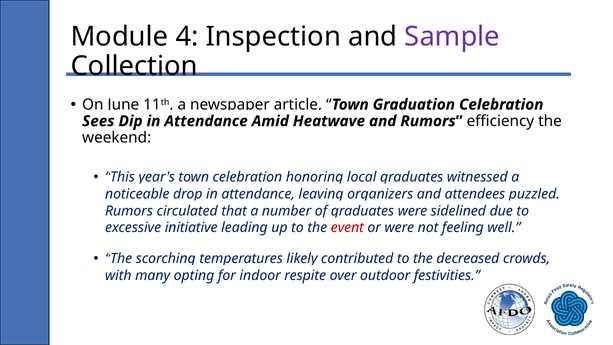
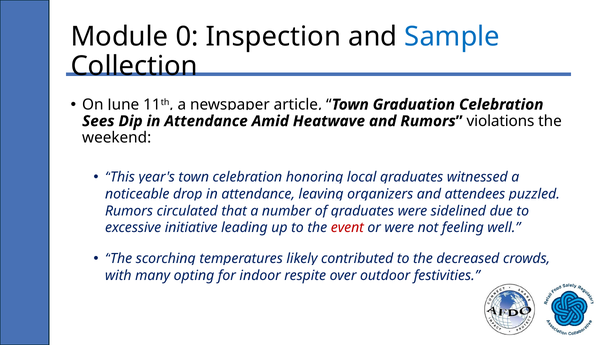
4: 4 -> 0
Sample colour: purple -> blue
efficiency: efficiency -> violations
